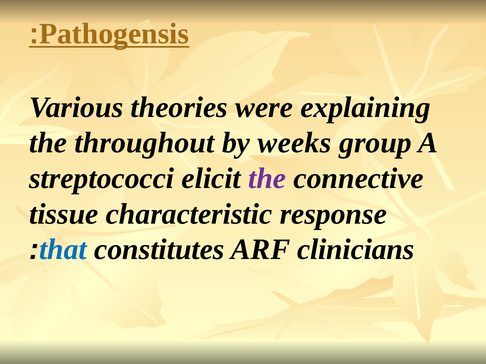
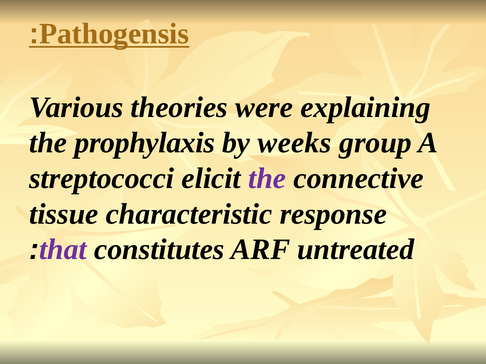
throughout: throughout -> prophylaxis
that colour: blue -> purple
clinicians: clinicians -> untreated
